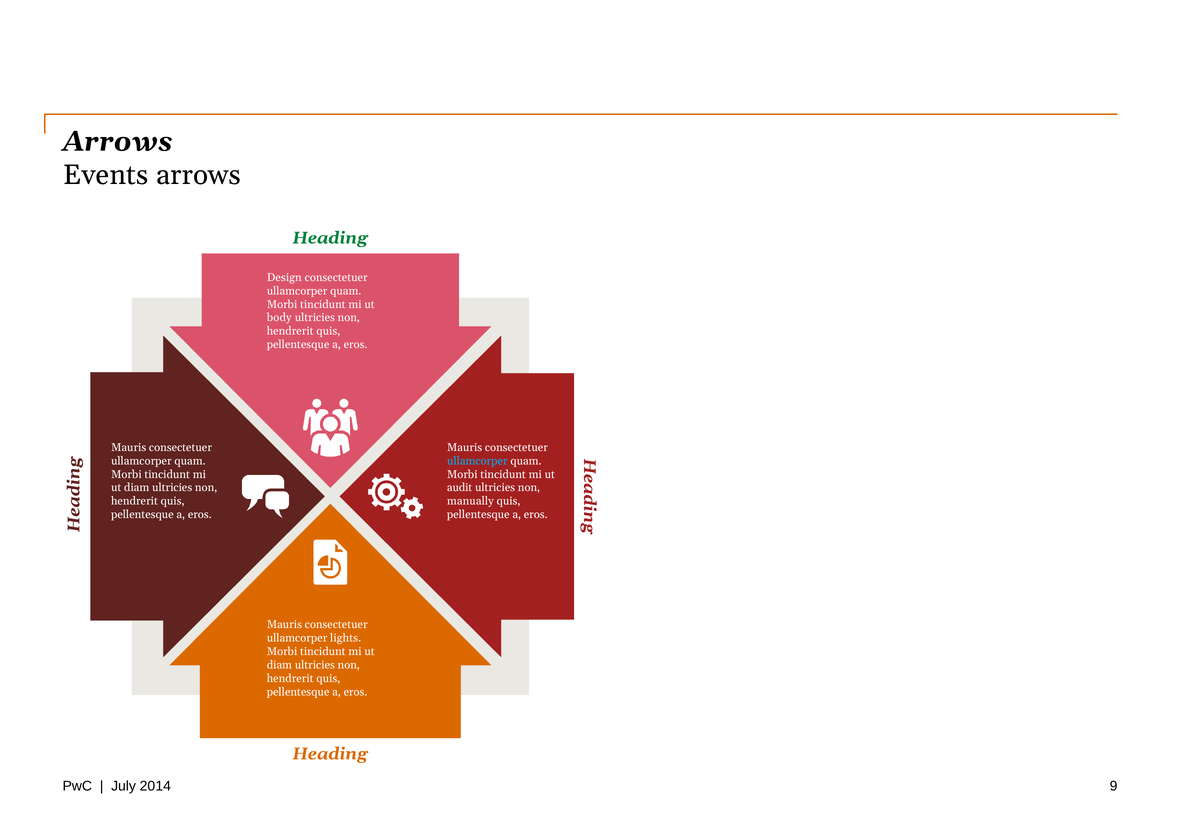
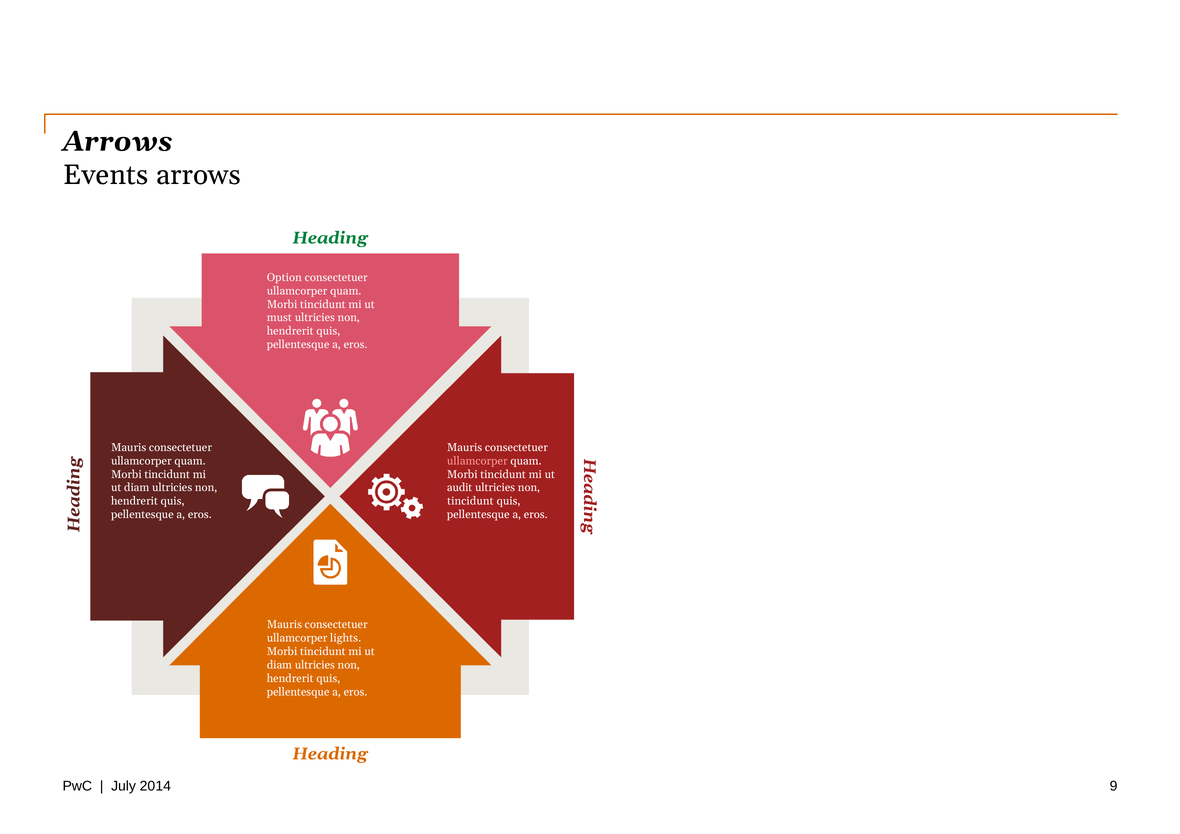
Design: Design -> Option
body: body -> must
ullamcorper at (477, 461) colour: light blue -> pink
manually at (470, 501): manually -> tincidunt
